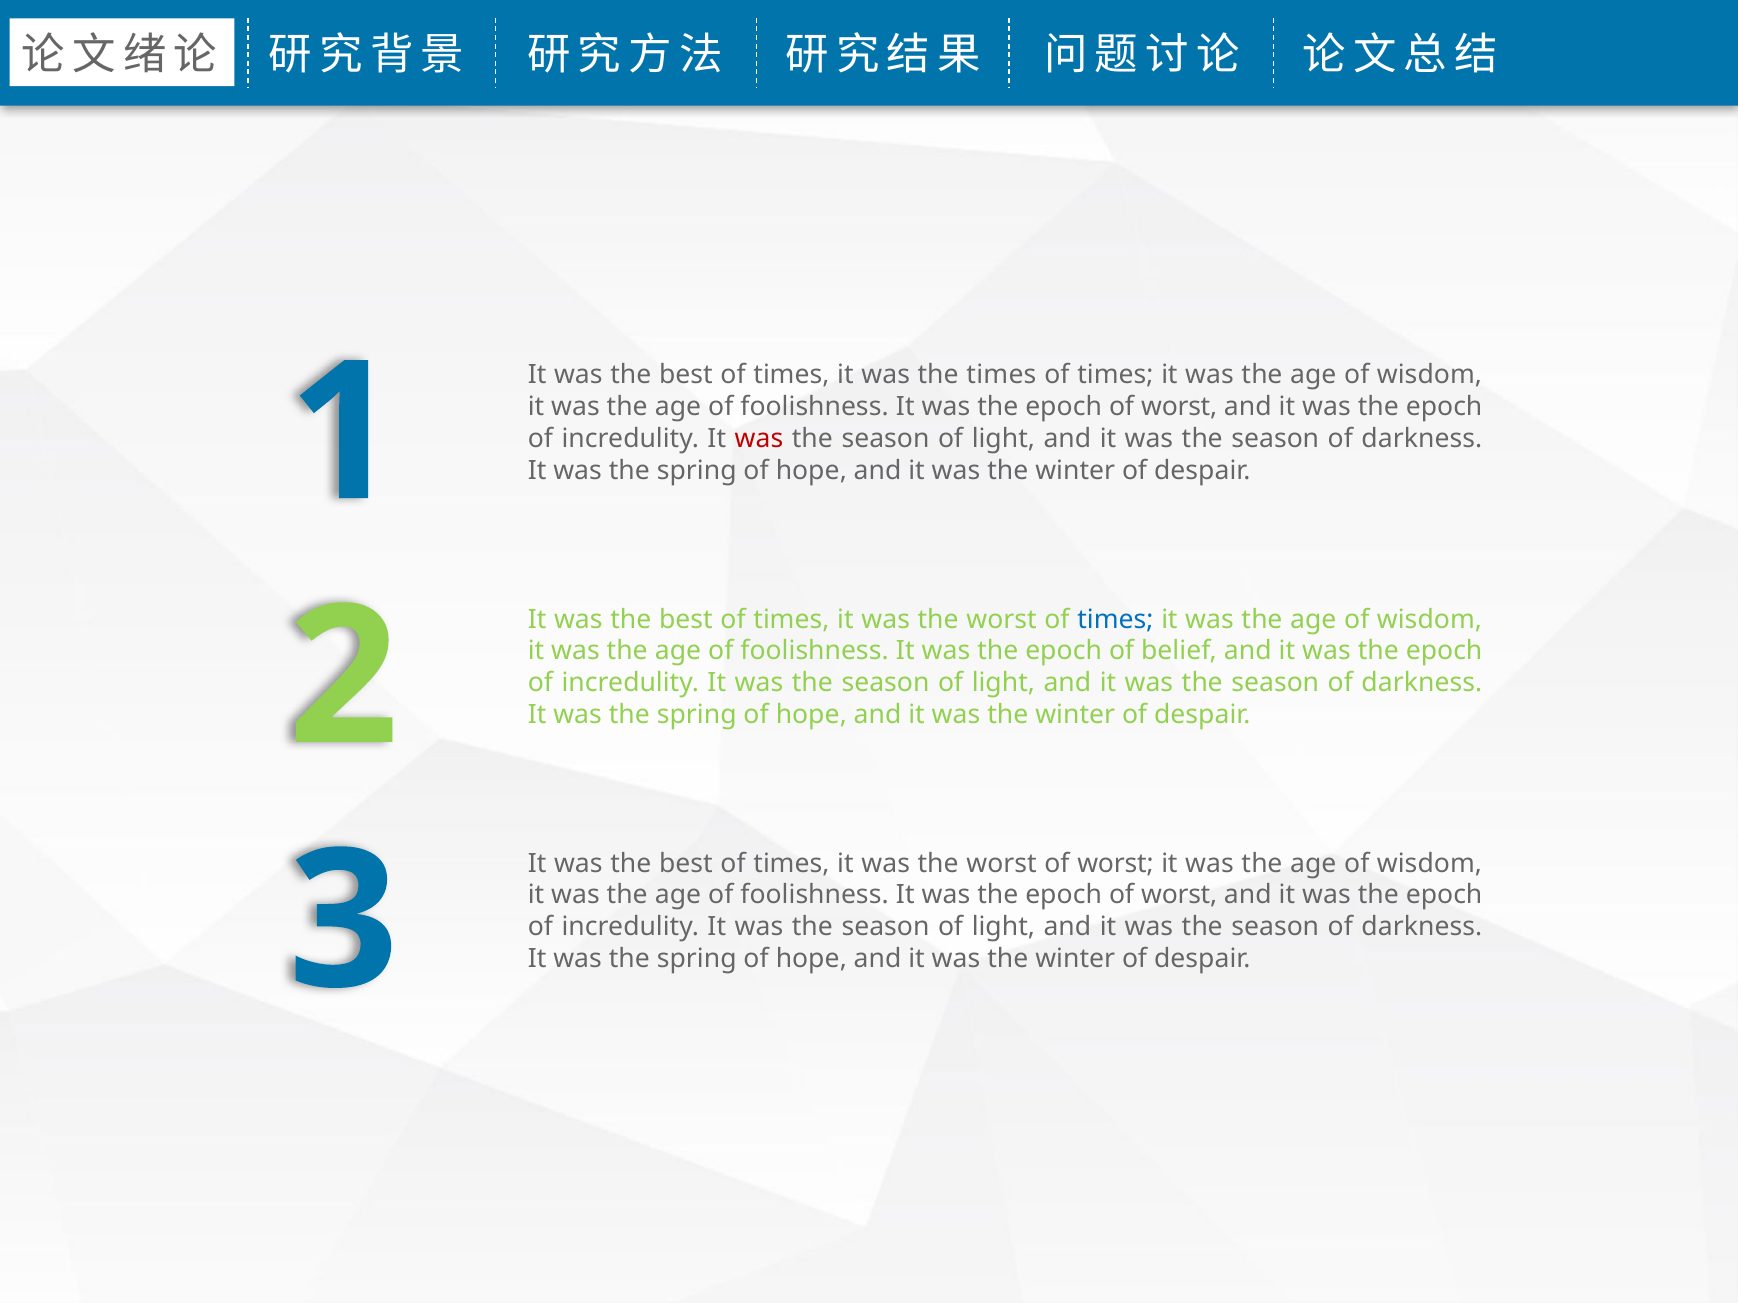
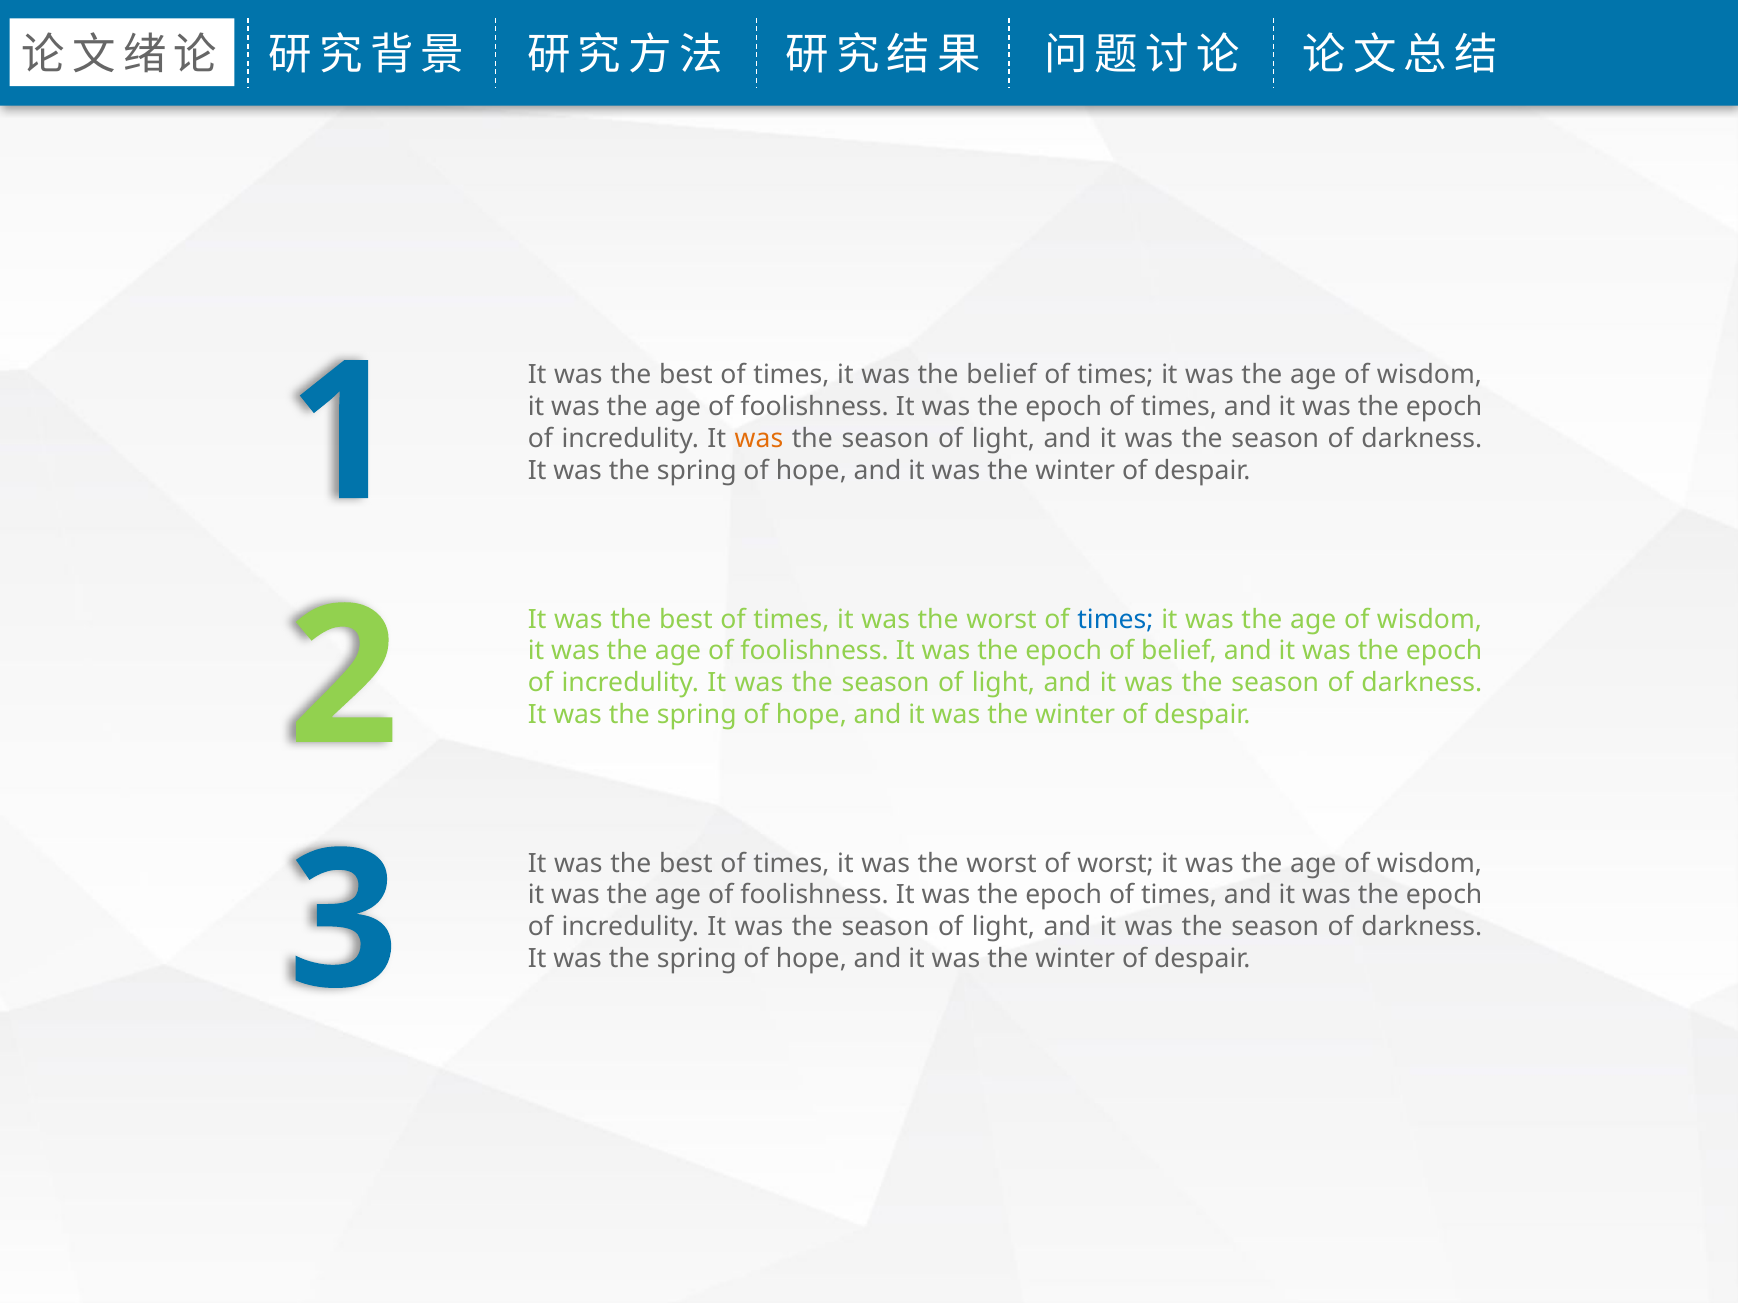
the times: times -> belief
worst at (1179, 407): worst -> times
was at (759, 439) colour: red -> orange
worst at (1179, 895): worst -> times
